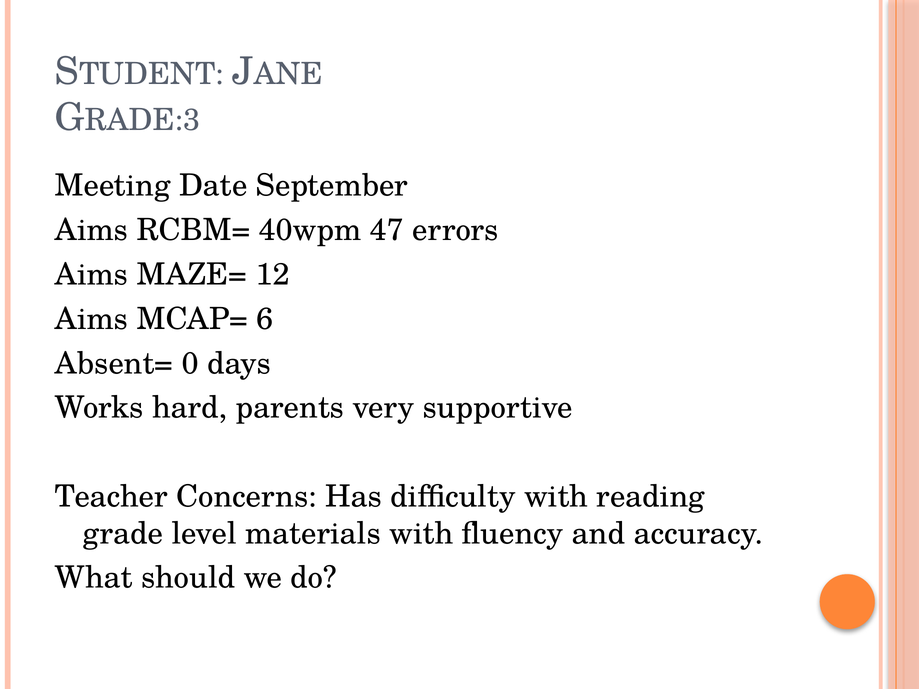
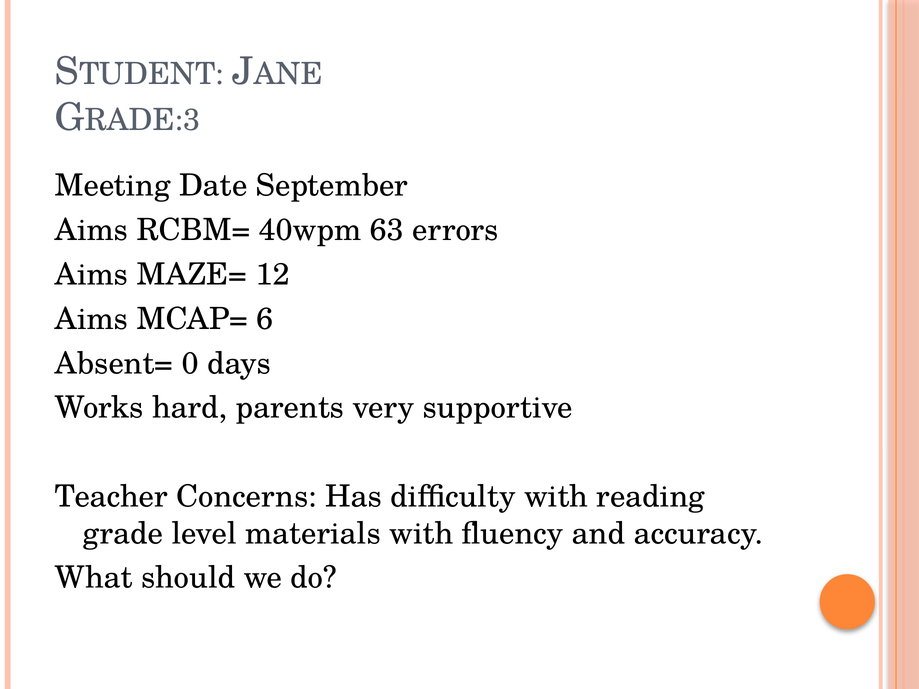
47: 47 -> 63
